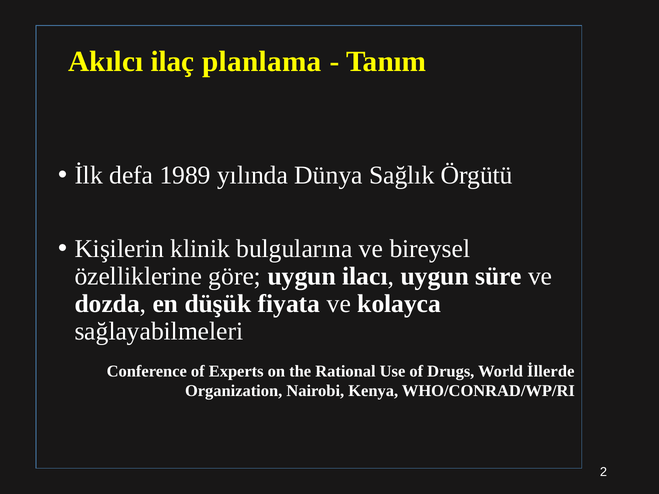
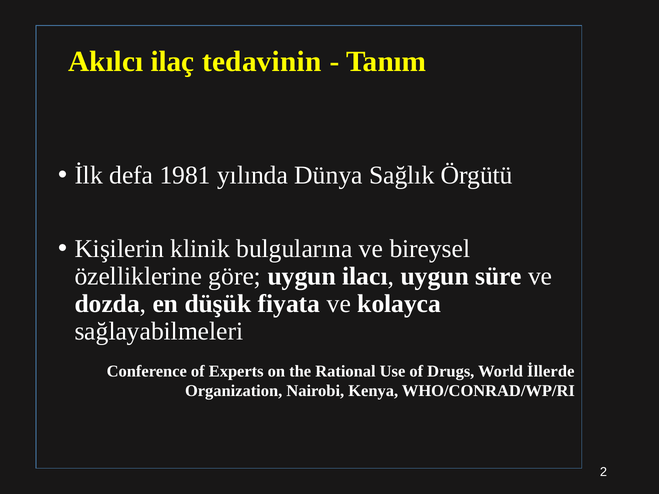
planlama: planlama -> tedavinin
1989: 1989 -> 1981
